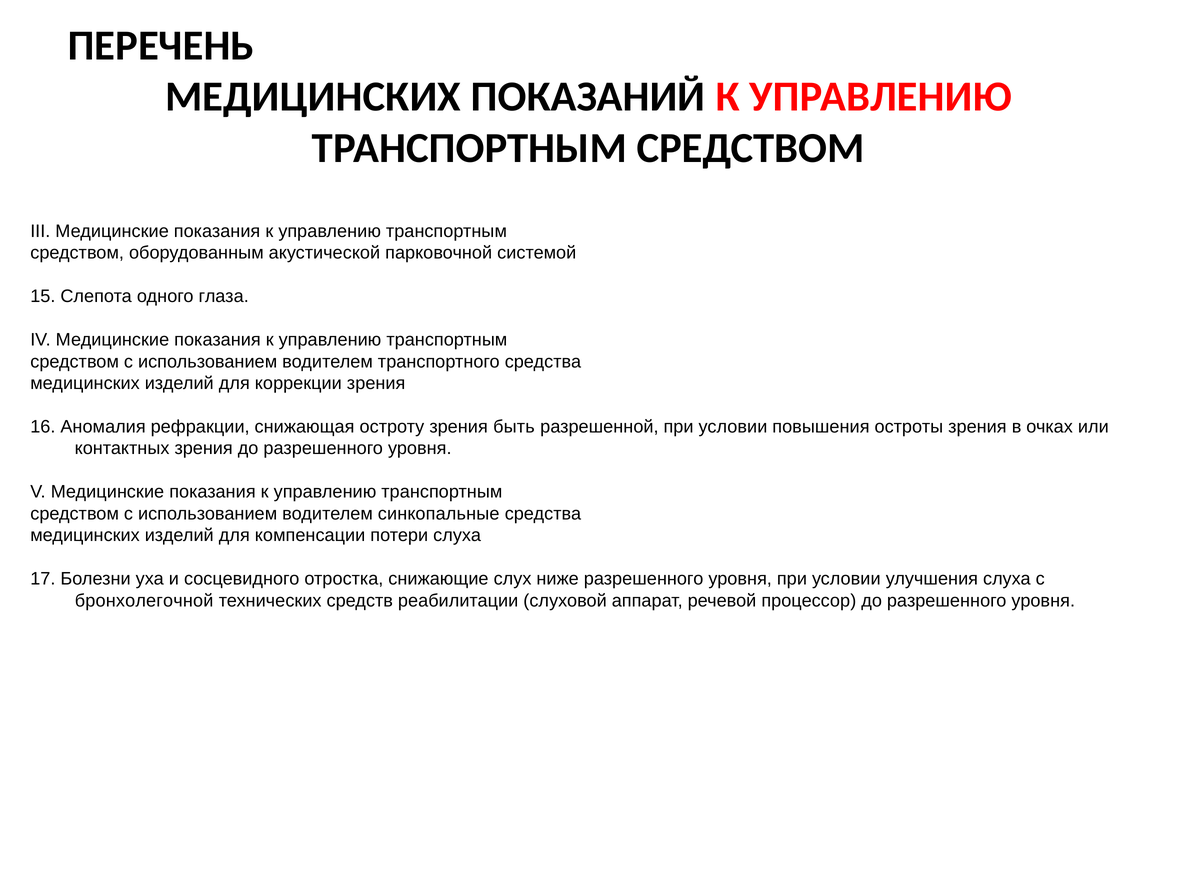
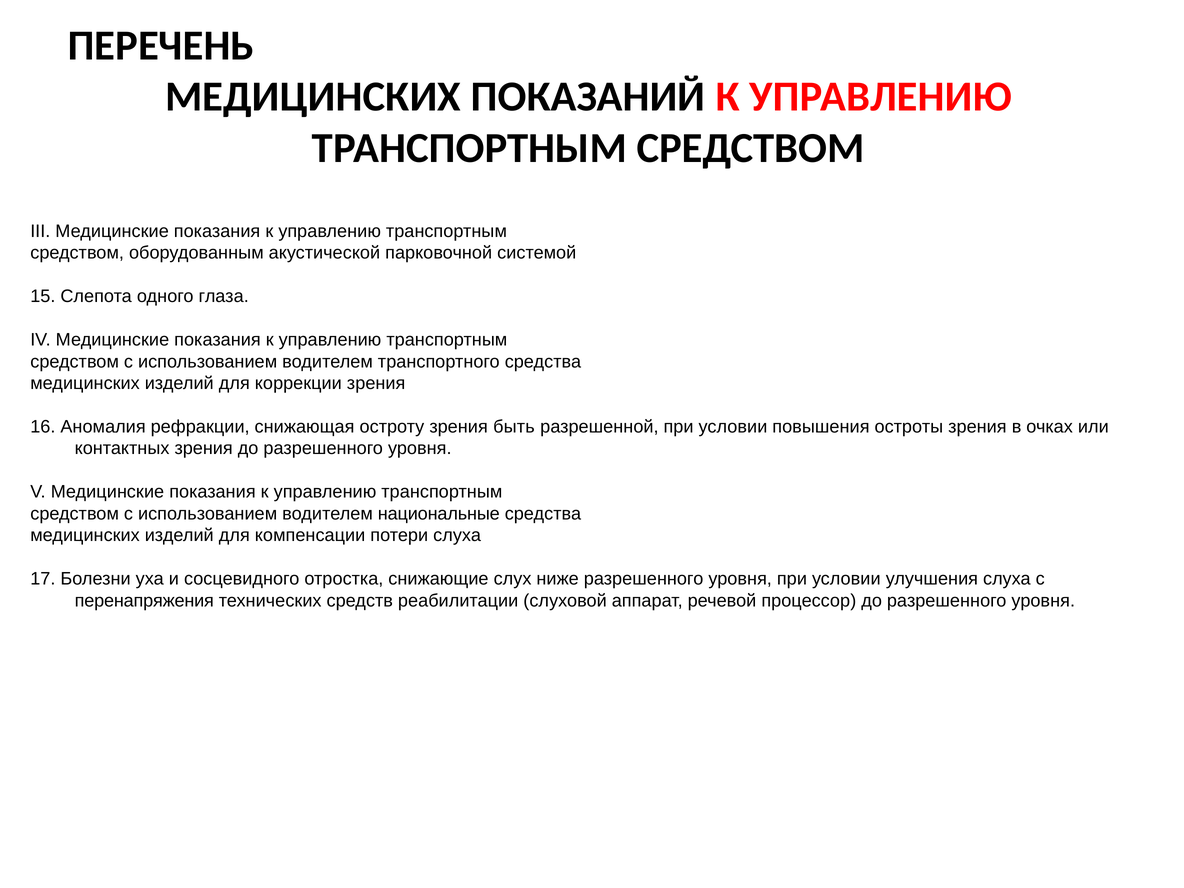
синкопальные: синкопальные -> национальные
бронхолегочной: бронхолегочной -> перенапряжения
